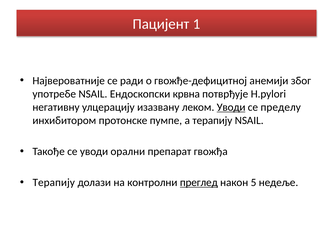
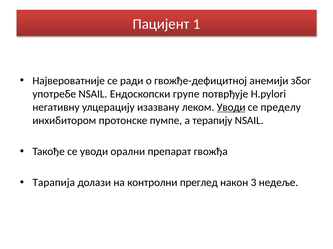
крвна: крвна -> групе
Терапију at (54, 183): Терапију -> Тарапија
преглед underline: present -> none
5: 5 -> 3
